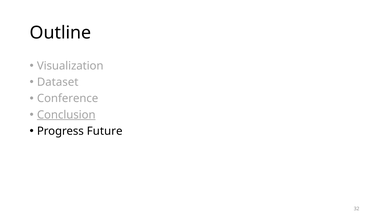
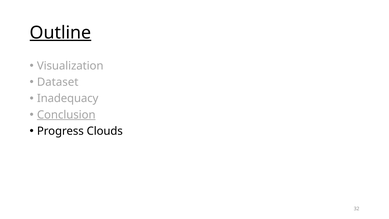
Outline underline: none -> present
Conference: Conference -> Inadequacy
Future: Future -> Clouds
